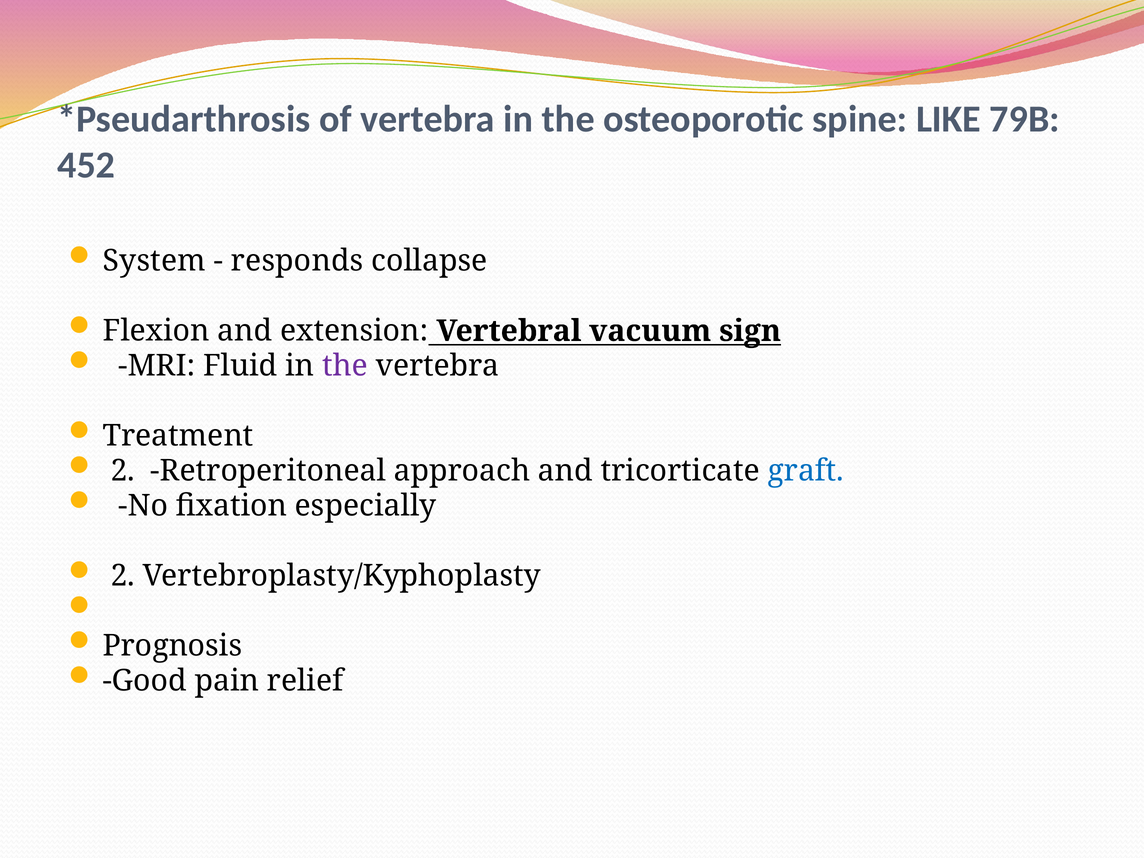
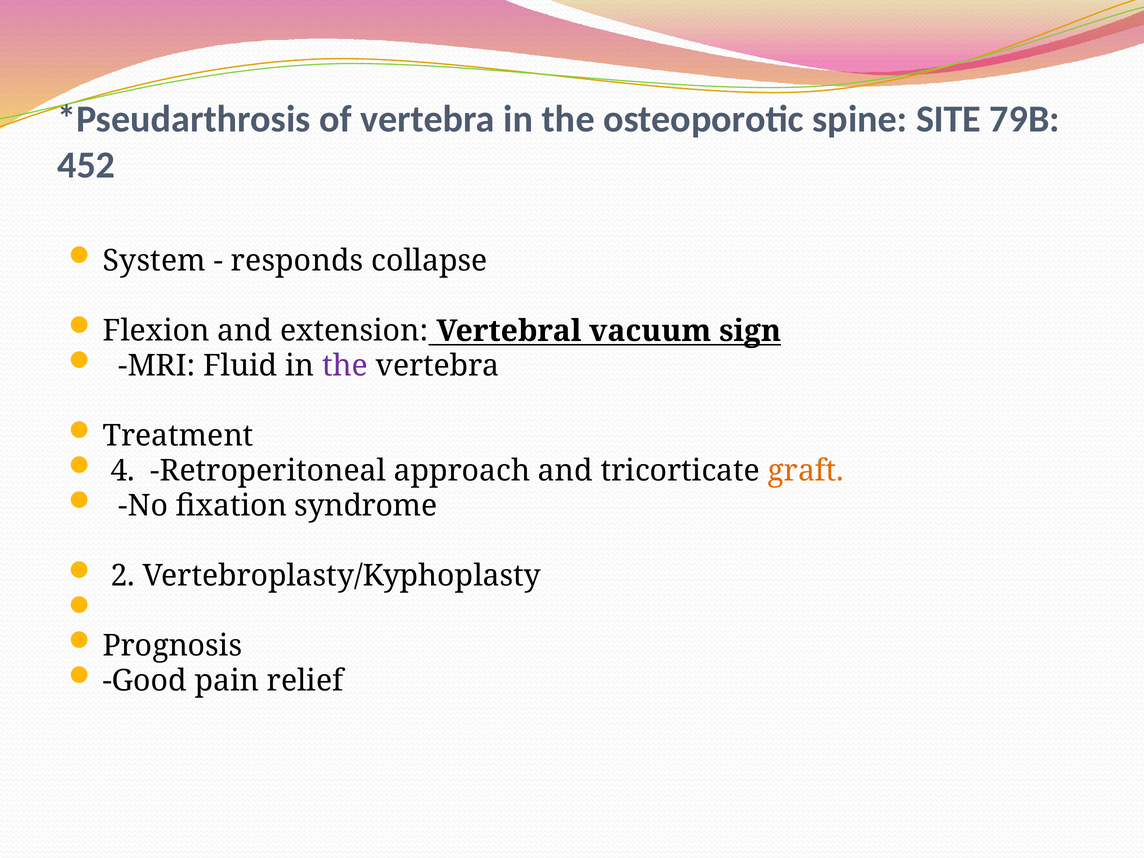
LIKE: LIKE -> SITE
2 at (123, 471): 2 -> 4
graft colour: blue -> orange
especially: especially -> syndrome
